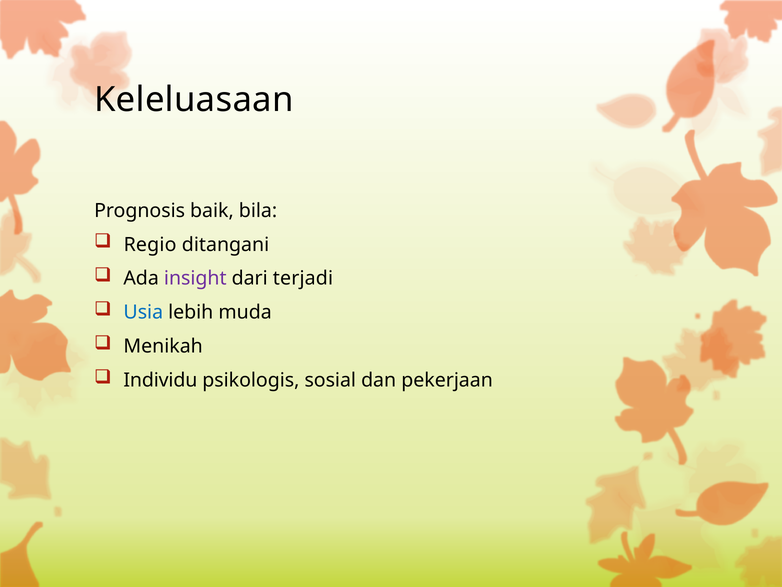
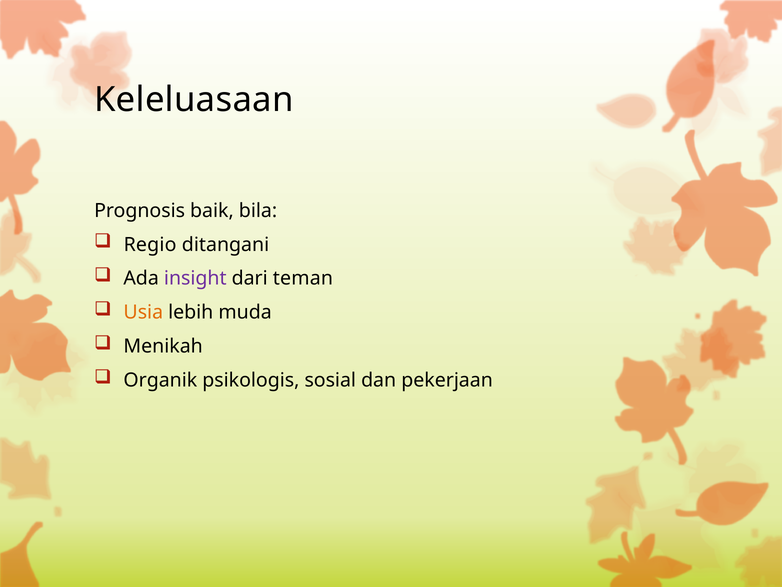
terjadi: terjadi -> teman
Usia colour: blue -> orange
Individu: Individu -> Organik
